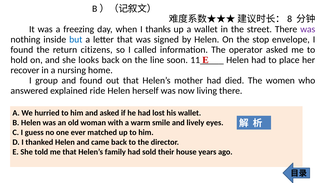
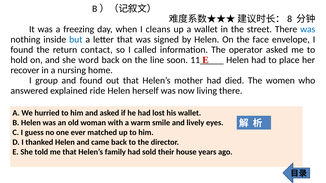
thanks: thanks -> cleans
was at (308, 29) colour: purple -> blue
stop: stop -> face
citizens: citizens -> contact
looks: looks -> word
